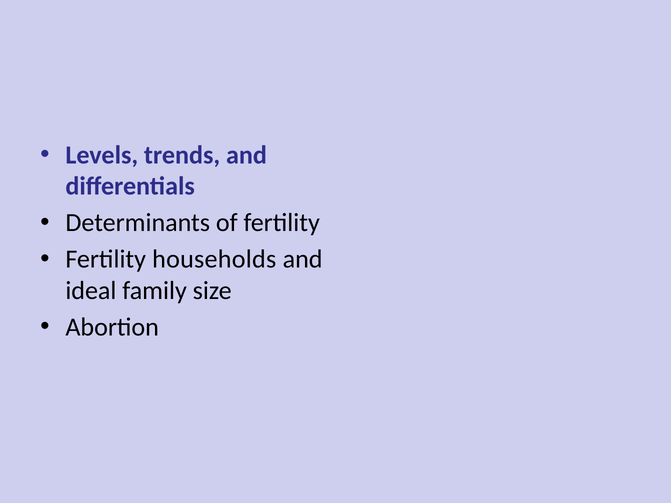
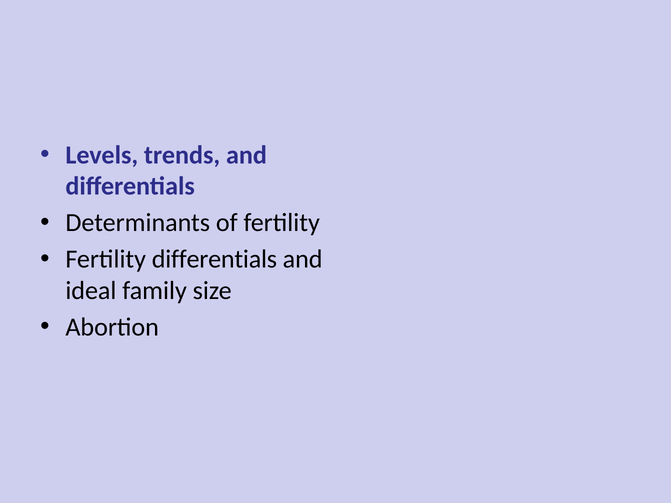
Fertility households: households -> differentials
